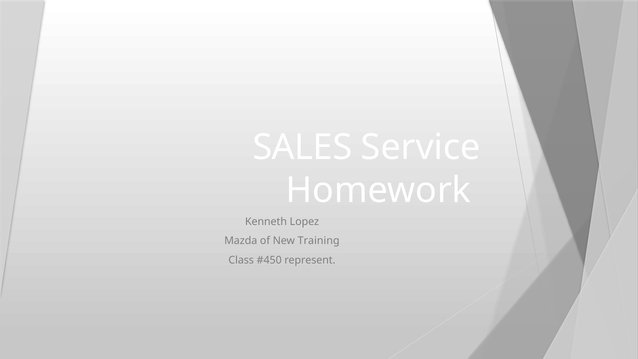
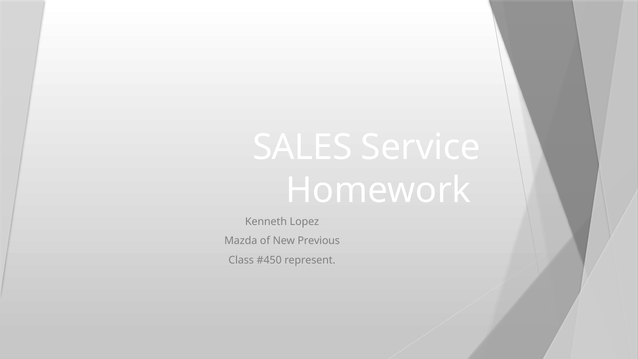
Training: Training -> Previous
